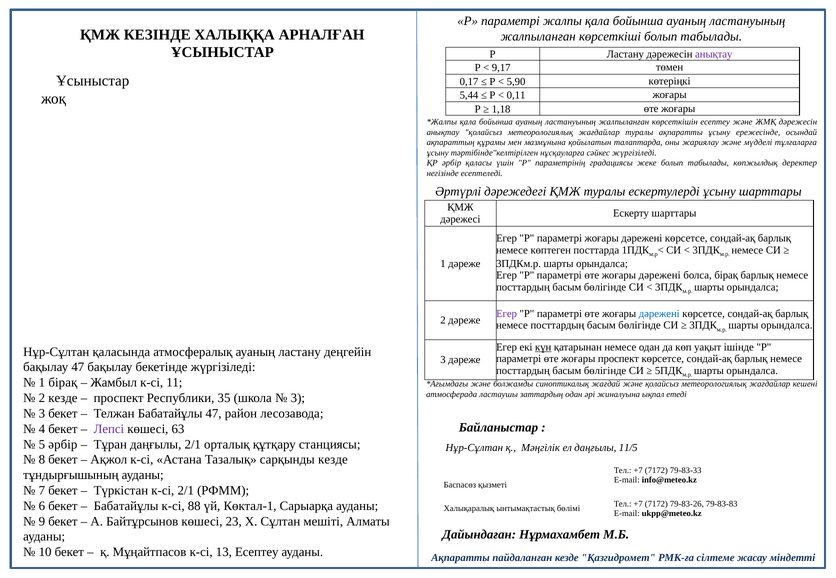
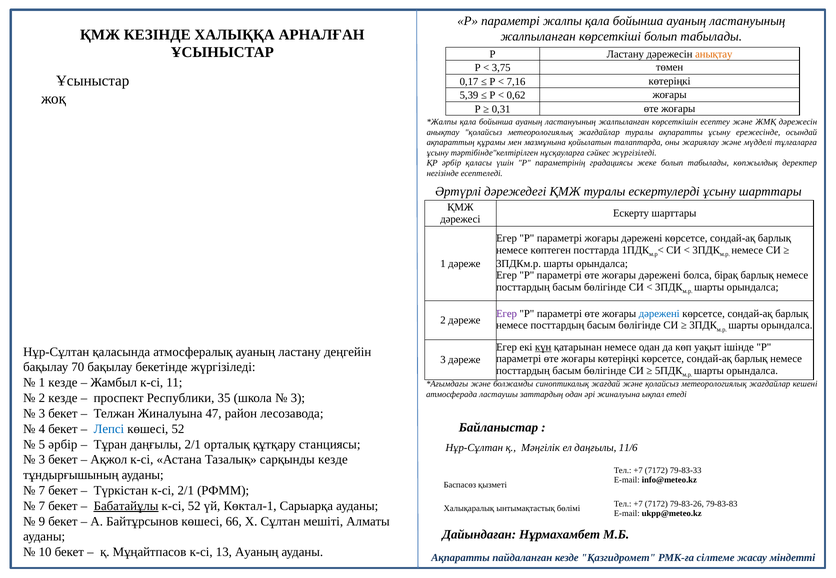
анықтау at (714, 54) colour: purple -> orange
9,17: 9,17 -> 3,75
5,90: 5,90 -> 7,16
5,44: 5,44 -> 5,39
0,11: 0,11 -> 0,62
1,18: 1,18 -> 0,31
жоғары проспект: проспект -> көтеріңкі
бақылау 47: 47 -> 70
1 бірақ: бірақ -> кезде
Телжан Бабатайұлы: Бабатайұлы -> Жиналуына
Лепсі colour: purple -> blue
көшесі 63: 63 -> 52
11/5: 11/5 -> 11/6
8 at (42, 460): 8 -> 3
6 at (42, 507): 6 -> 7
Бабатайұлы at (126, 507) underline: none -> present
к-сі 88: 88 -> 52
23: 23 -> 66
13 Есептеу: Есептеу -> Ауаның
